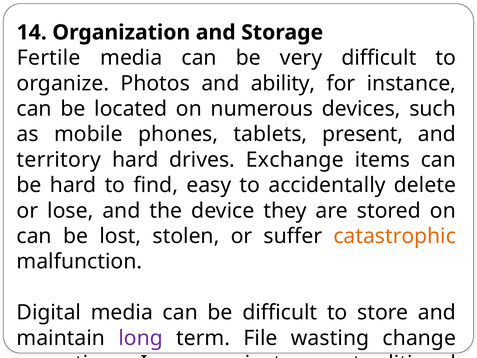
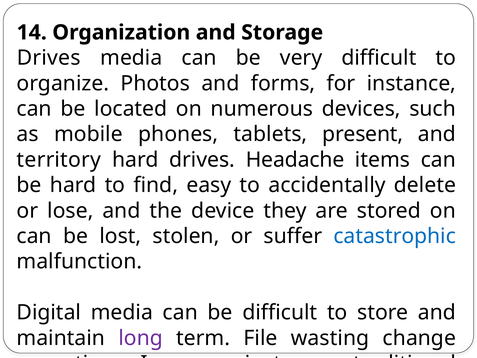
Fertile at (49, 58): Fertile -> Drives
ability: ability -> forms
Exchange: Exchange -> Headache
catastrophic colour: orange -> blue
